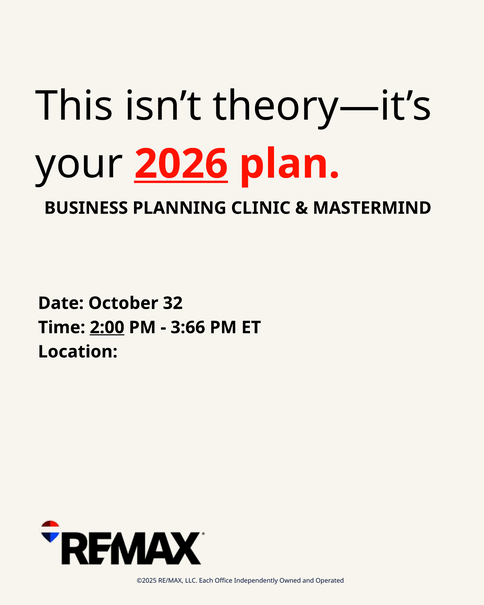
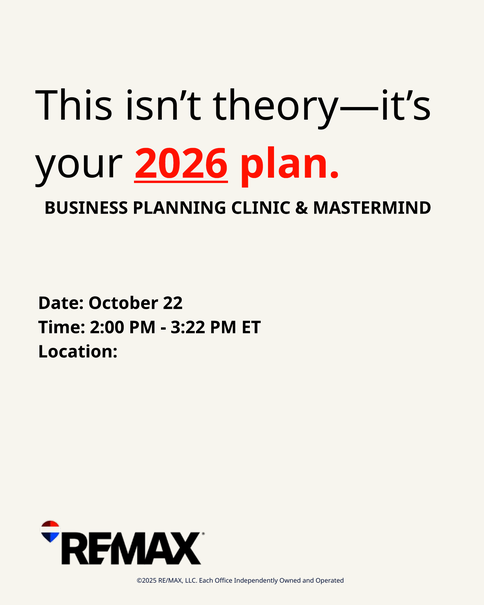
32: 32 -> 22
2:00 underline: present -> none
3:66: 3:66 -> 3:22
